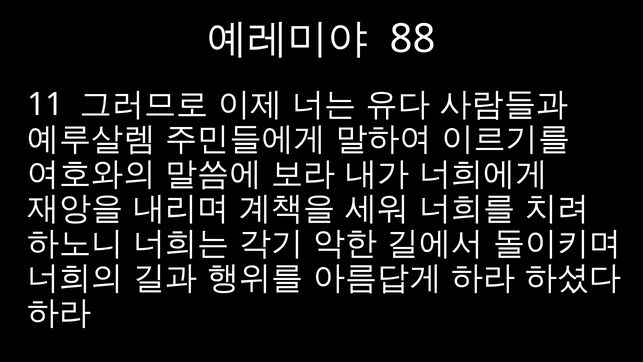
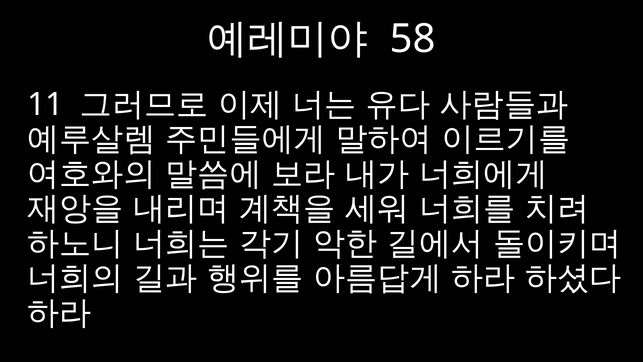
88: 88 -> 58
